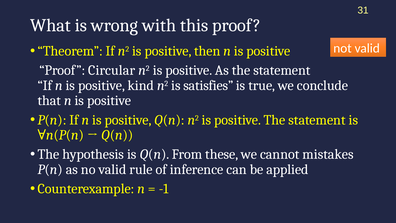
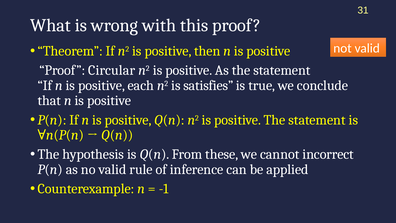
kind: kind -> each
mistakes: mistakes -> incorrect
